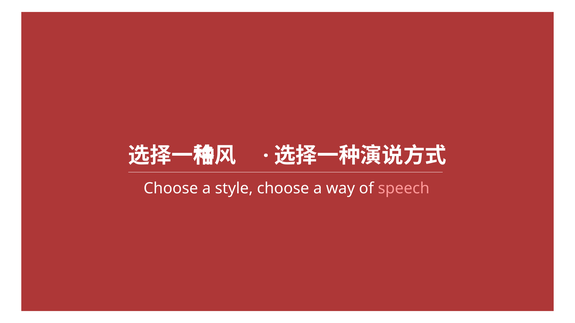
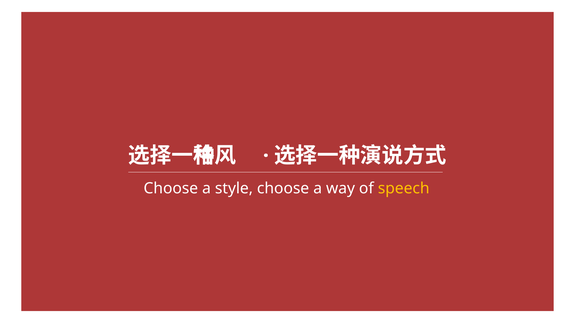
speech colour: pink -> yellow
